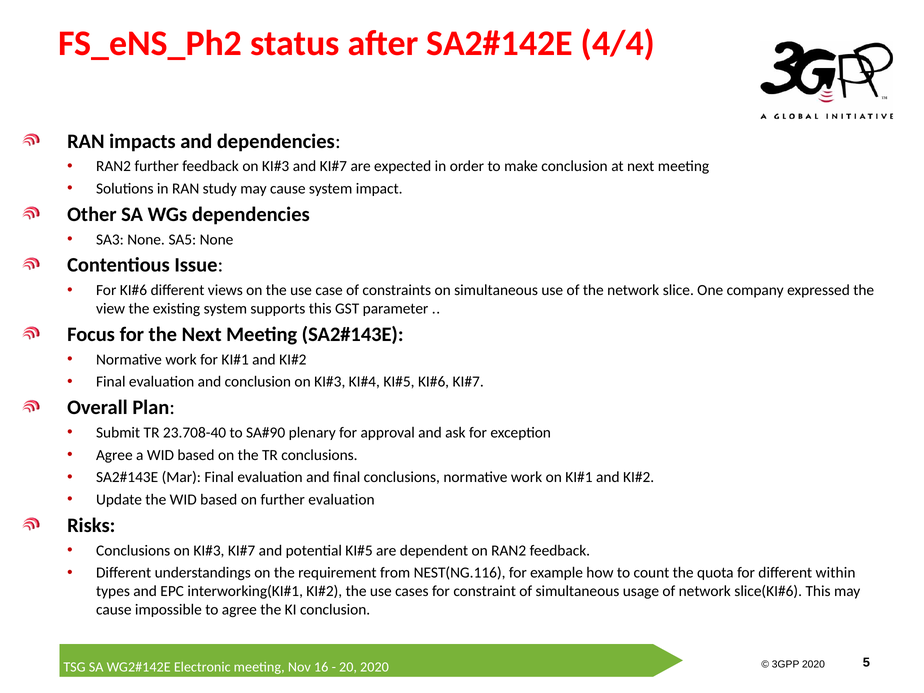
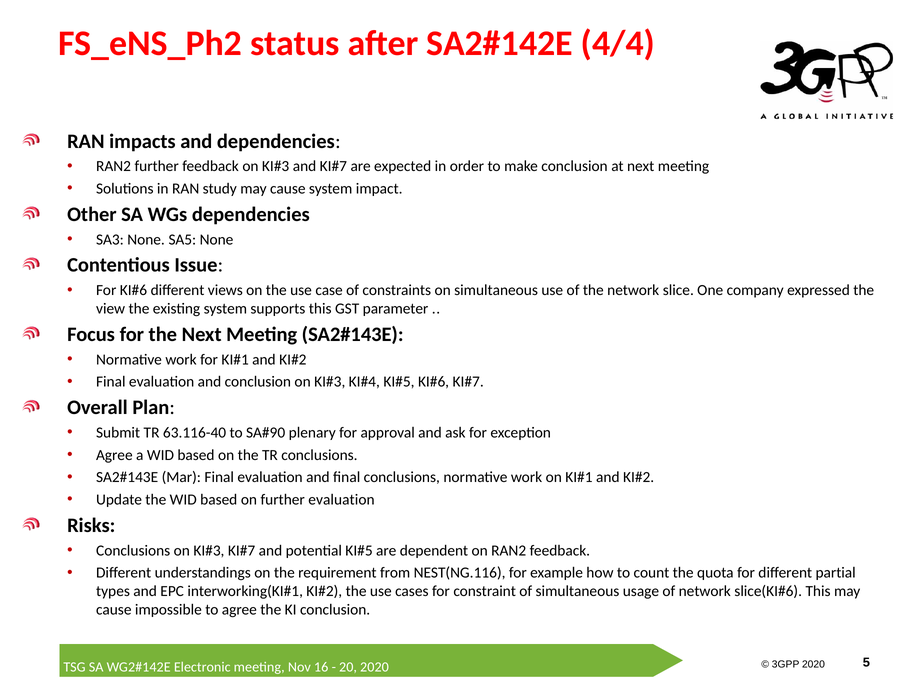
23.708-40: 23.708-40 -> 63.116-40
within: within -> partial
